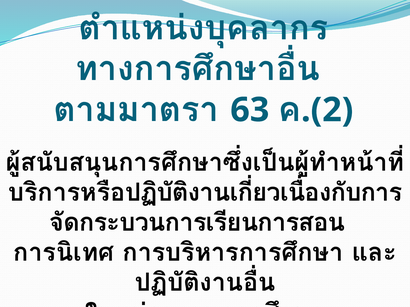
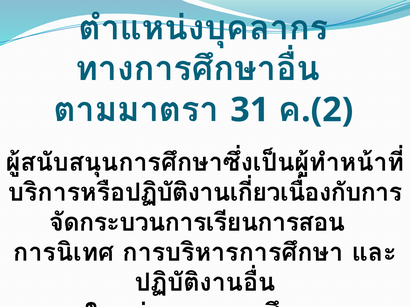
63: 63 -> 31
